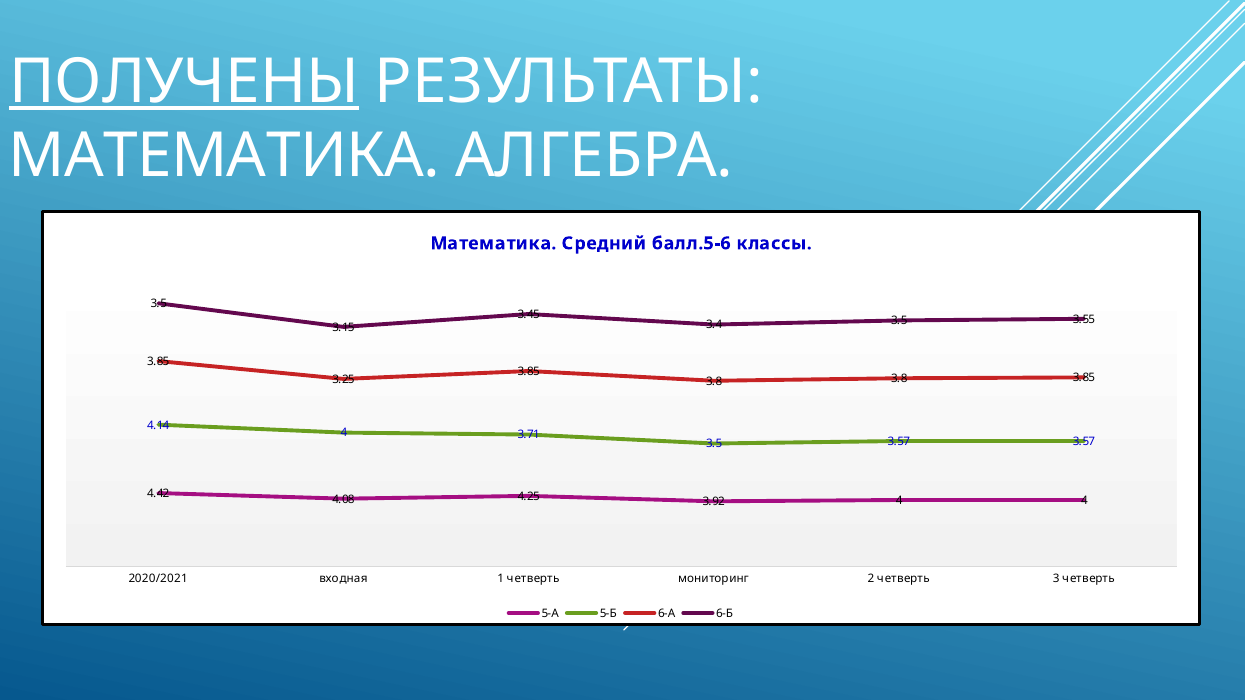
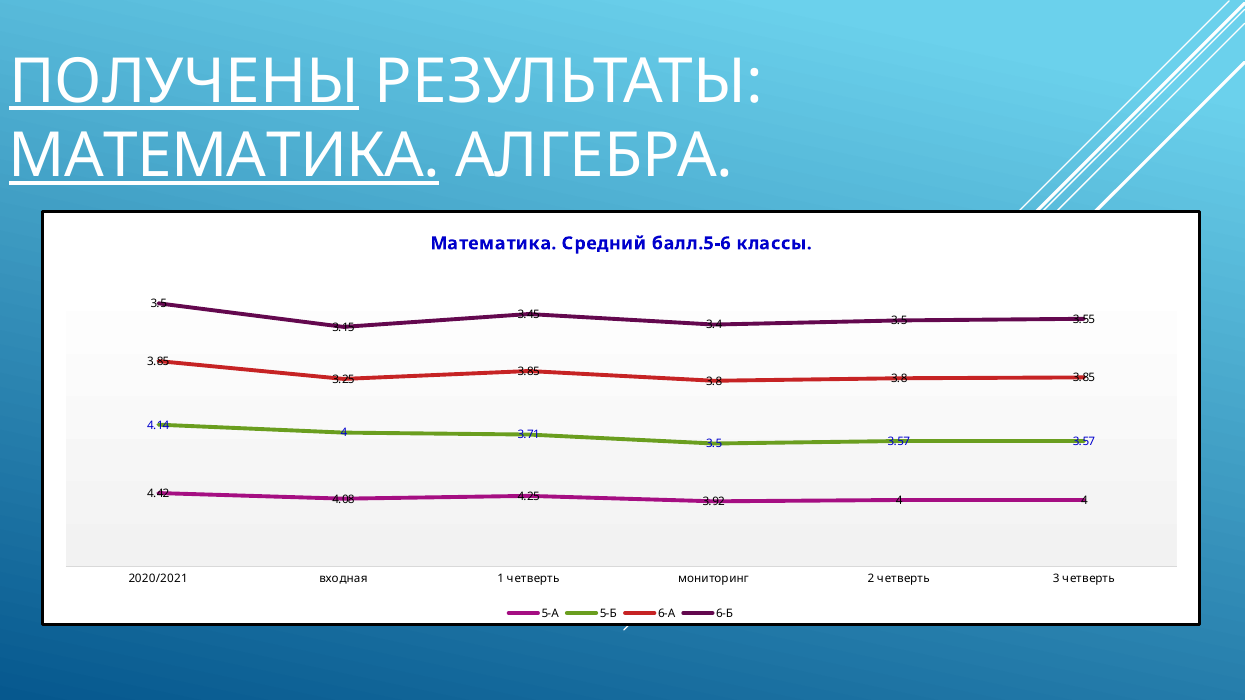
МАТЕМАТИКА at (224, 156) underline: none -> present
